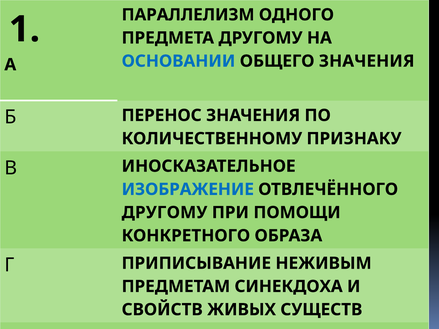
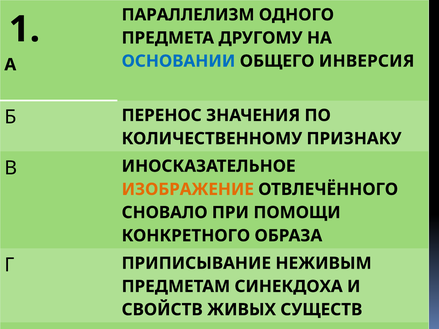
ОБЩЕГО ЗНАЧЕНИЯ: ЗНАЧЕНИЯ -> ИНВЕРСИЯ
ИЗОБРАЖЕНИЕ colour: blue -> orange
ДРУГОМУ at (164, 213): ДРУГОМУ -> СНОВАЛО
